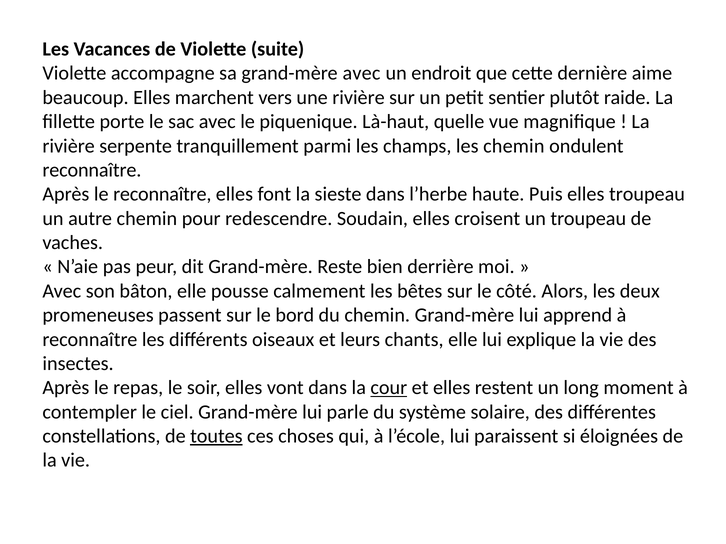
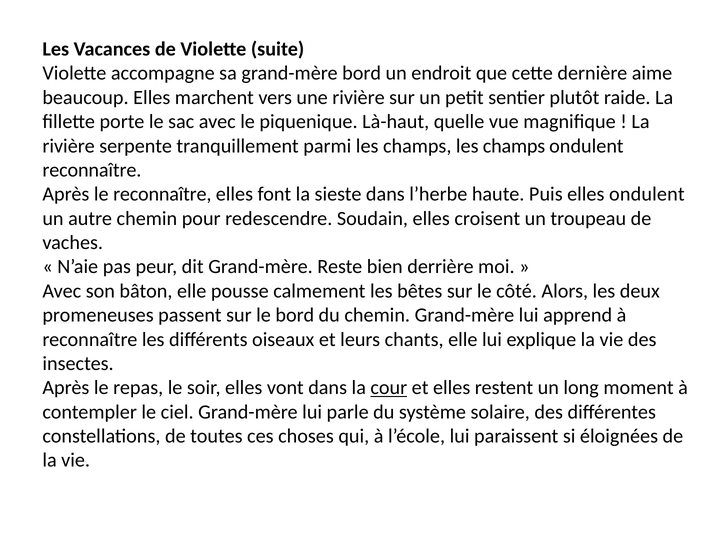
grand-mère avec: avec -> bord
champs les chemin: chemin -> champs
elles troupeau: troupeau -> ondulent
toutes underline: present -> none
